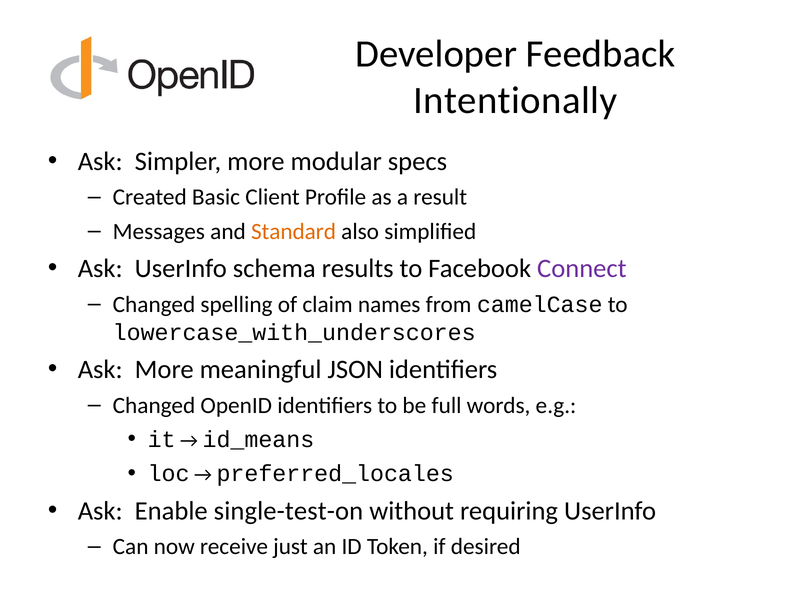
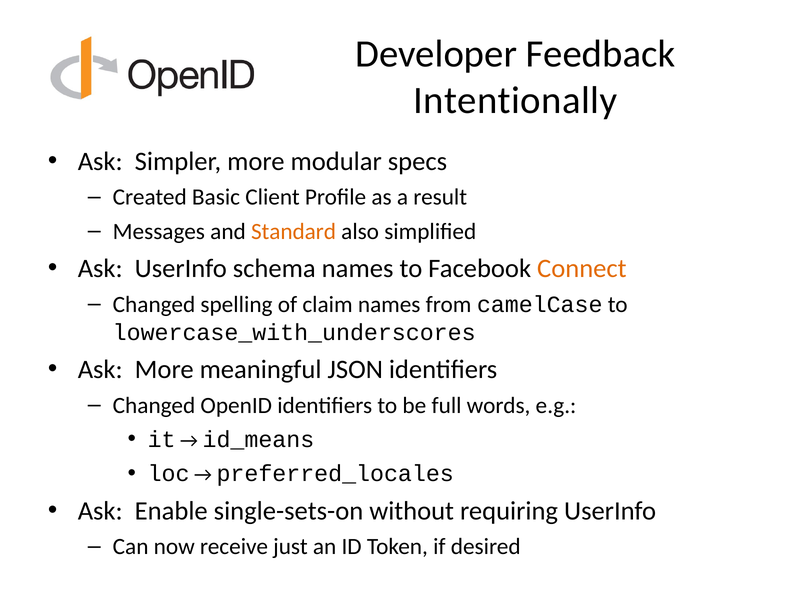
schema results: results -> names
Connect colour: purple -> orange
single-test-on: single-test-on -> single-sets-on
